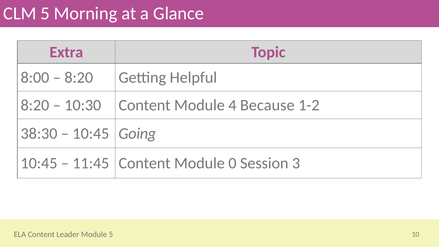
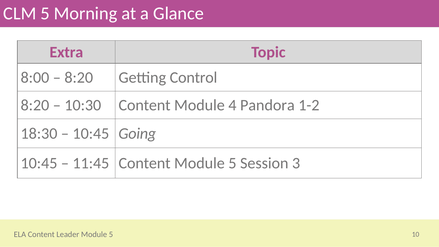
Helpful: Helpful -> Control
Because: Because -> Pandora
38:30: 38:30 -> 18:30
Content Module 0: 0 -> 5
